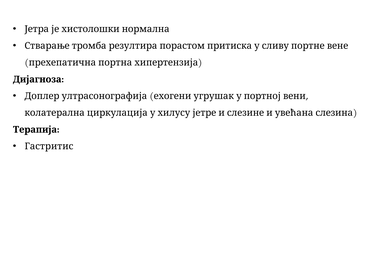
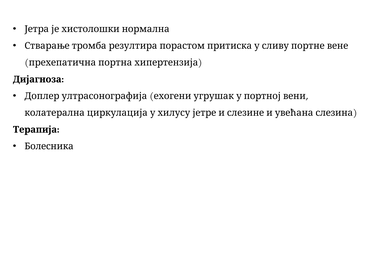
Гастритис: Гастритис -> Болесника
